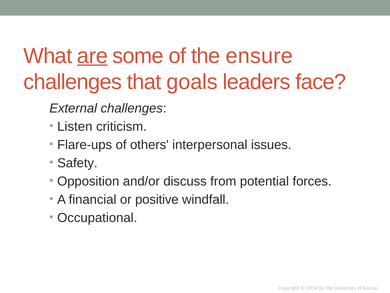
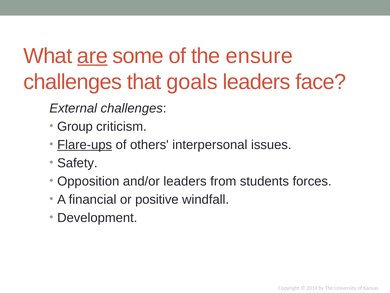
Listen: Listen -> Group
Flare-ups underline: none -> present
and/or discuss: discuss -> leaders
potential: potential -> students
Occupational: Occupational -> Development
